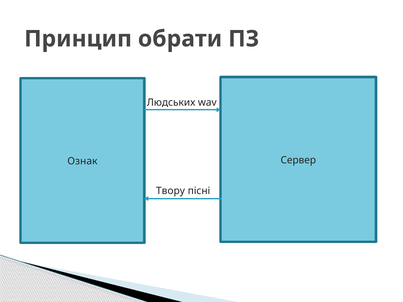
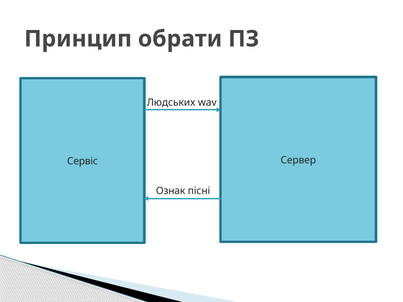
Ознак: Ознак -> Сервіс
Твору: Твору -> Ознак
